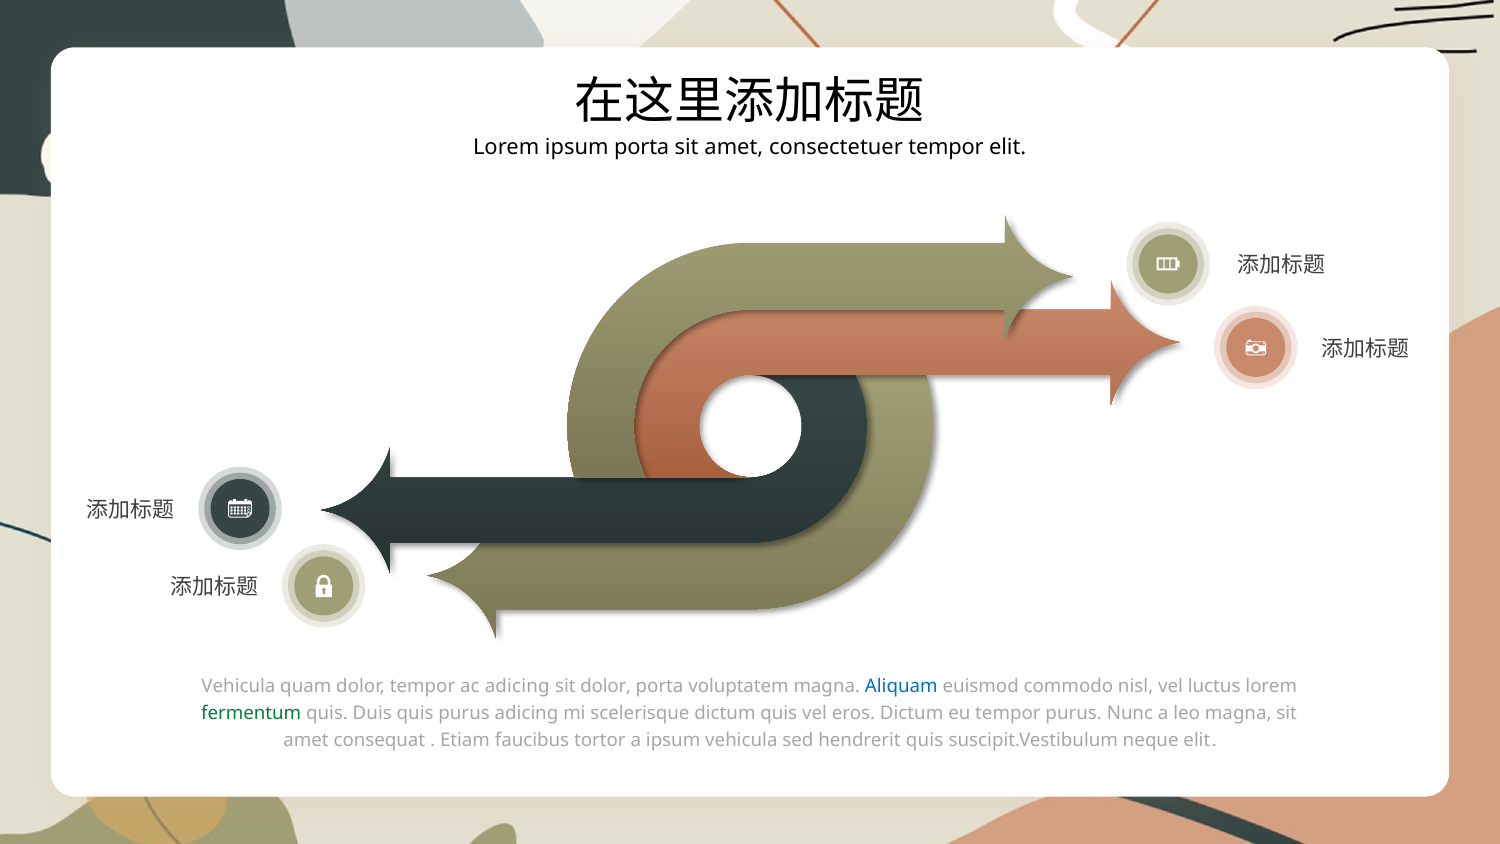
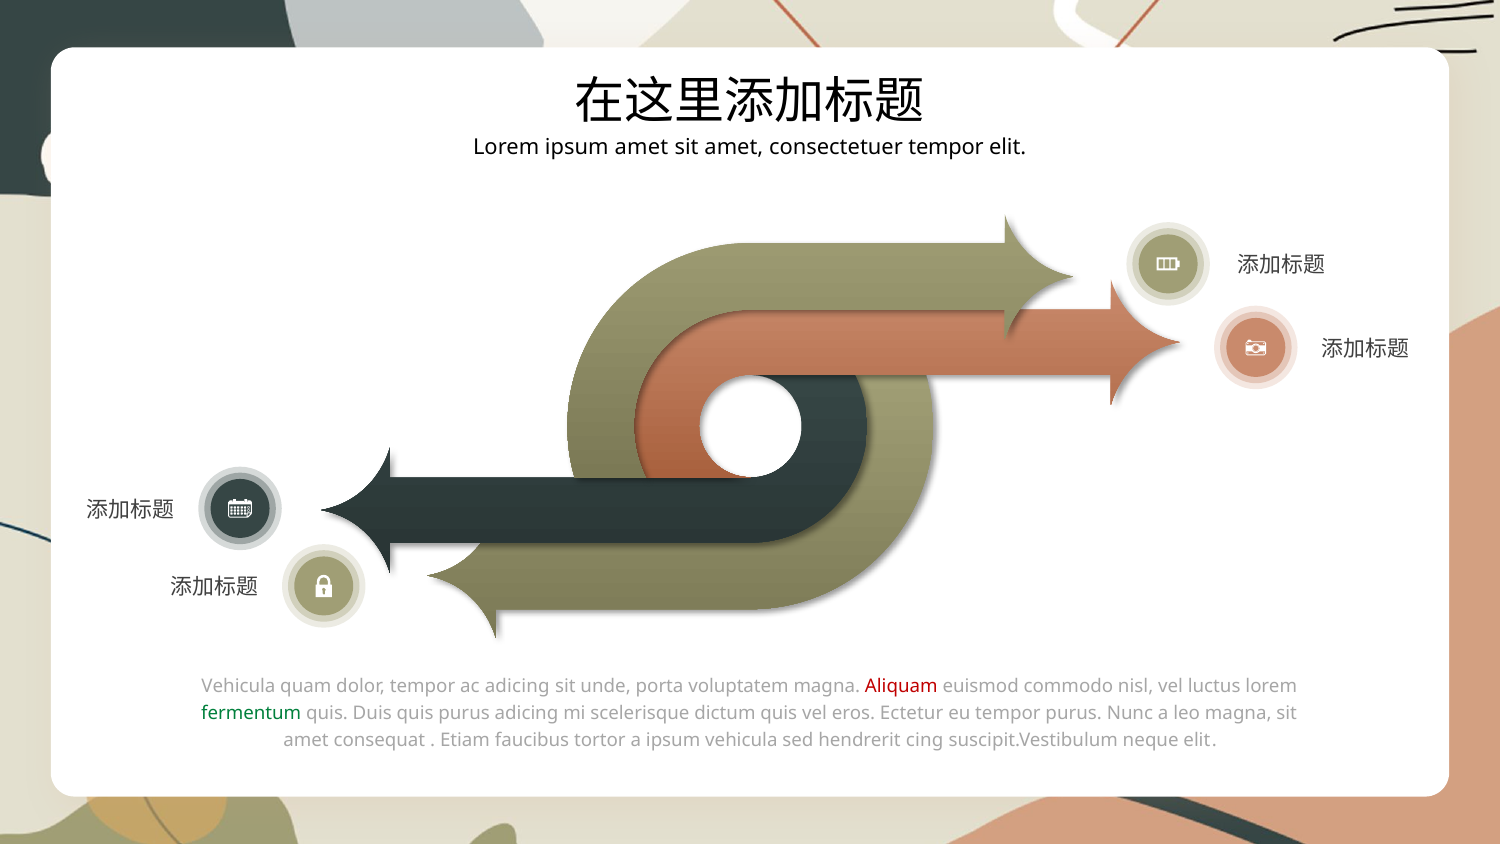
ipsum porta: porta -> amet
sit dolor: dolor -> unde
Aliquam colour: blue -> red
eros Dictum: Dictum -> Ectetur
hendrerit quis: quis -> cing
